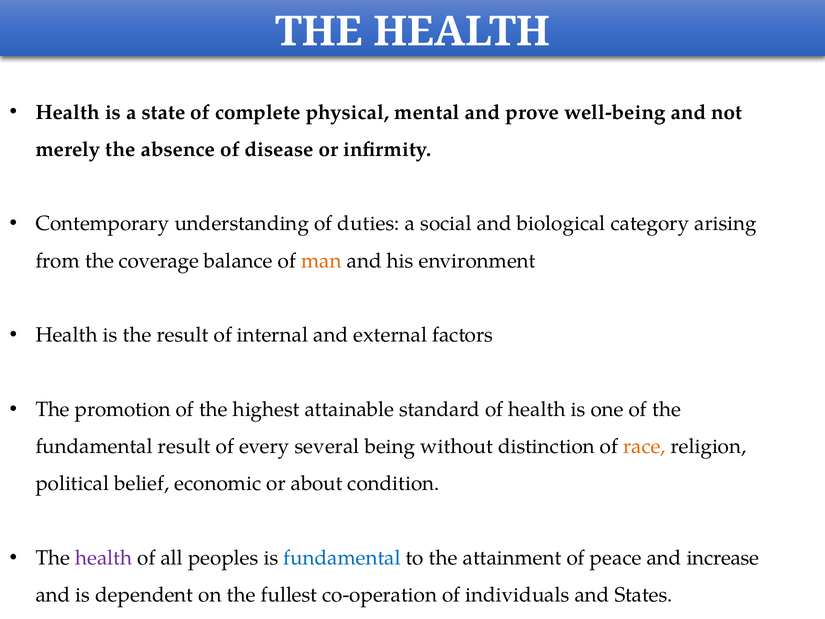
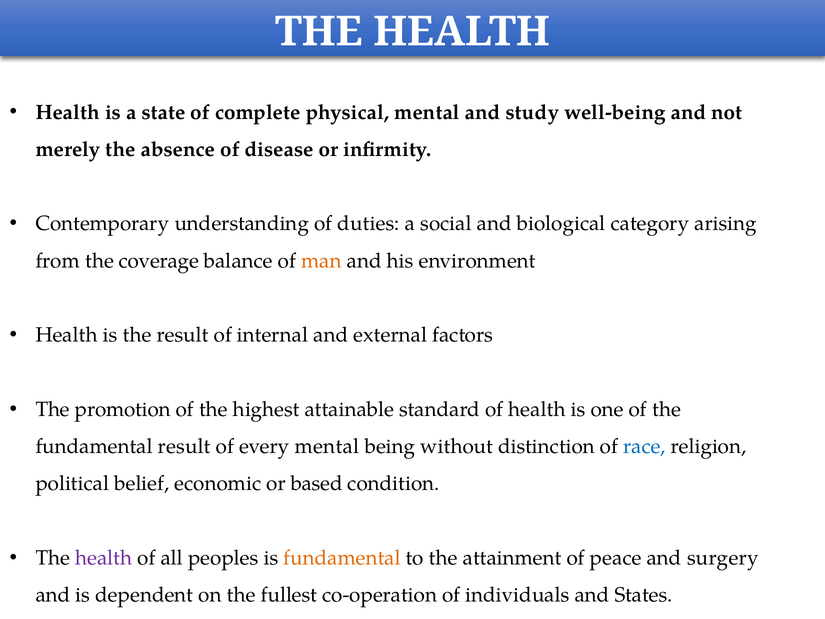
prove: prove -> study
every several: several -> mental
race colour: orange -> blue
about: about -> based
fundamental at (342, 558) colour: blue -> orange
increase: increase -> surgery
